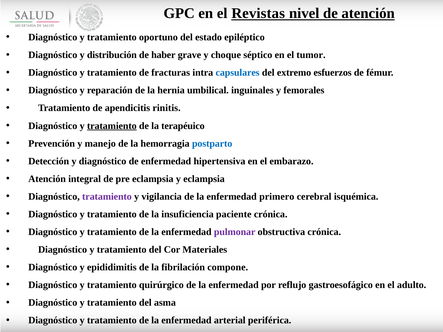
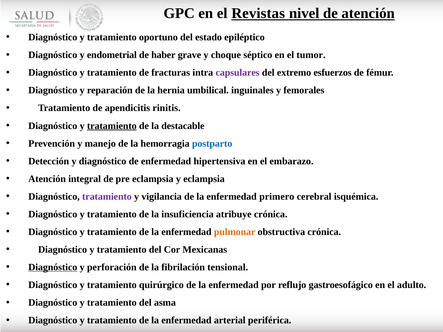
distribución: distribución -> endometrial
capsulares colour: blue -> purple
terapéuico: terapéuico -> destacable
paciente: paciente -> atribuye
pulmonar colour: purple -> orange
Materiales: Materiales -> Mexicanas
Diagnóstico at (53, 267) underline: none -> present
epididimitis: epididimitis -> perforación
compone: compone -> tensional
